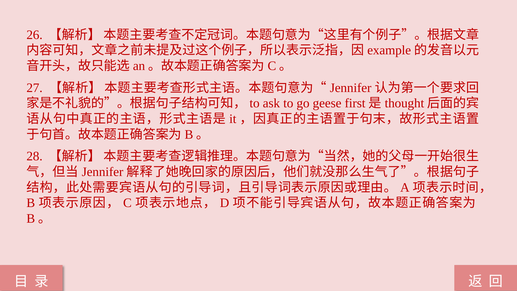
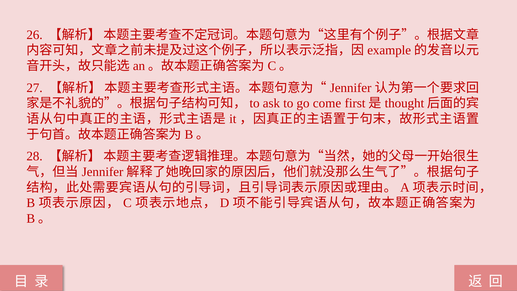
geese: geese -> come
